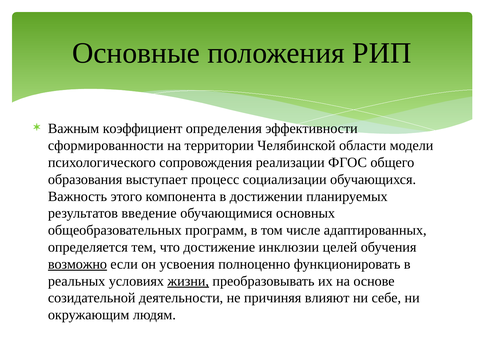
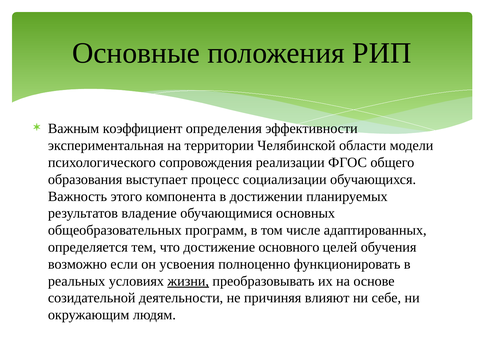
сформированности: сформированности -> экспериментальная
введение: введение -> владение
инклюзии: инклюзии -> основного
возможно underline: present -> none
